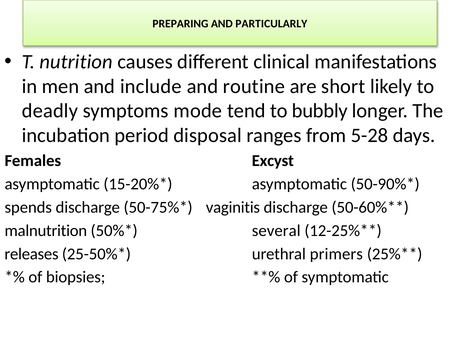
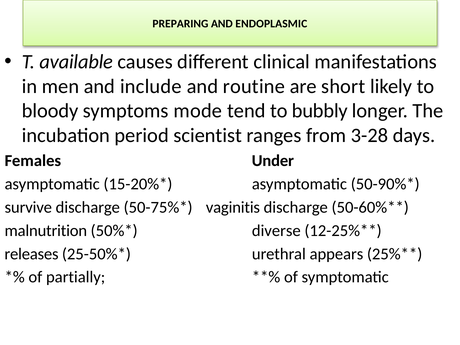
PARTICULARLY: PARTICULARLY -> ENDOPLASMIC
nutrition: nutrition -> available
deadly: deadly -> bloody
disposal: disposal -> scientist
5-28: 5-28 -> 3-28
Excyst: Excyst -> Under
spends: spends -> survive
several: several -> diverse
primers: primers -> appears
biopsies: biopsies -> partially
